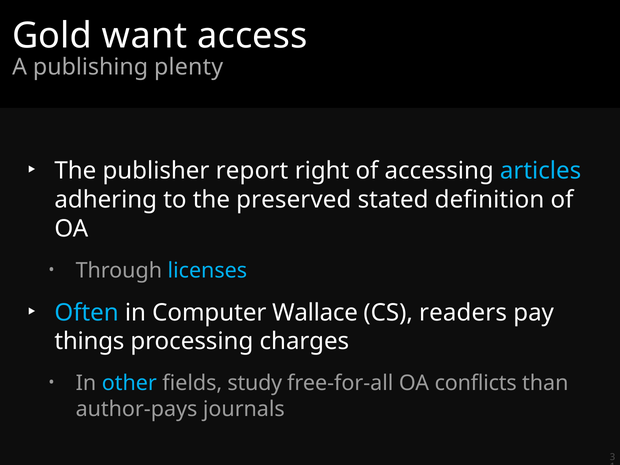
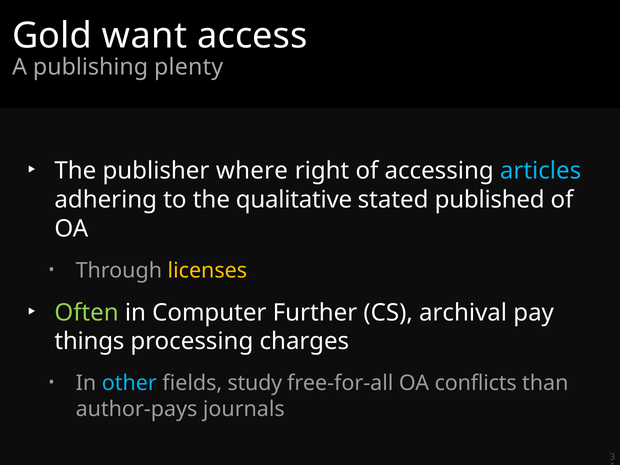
report: report -> where
preserved: preserved -> qualitative
definition: definition -> published
licenses colour: light blue -> yellow
Often colour: light blue -> light green
Wallace: Wallace -> Further
readers: readers -> archival
